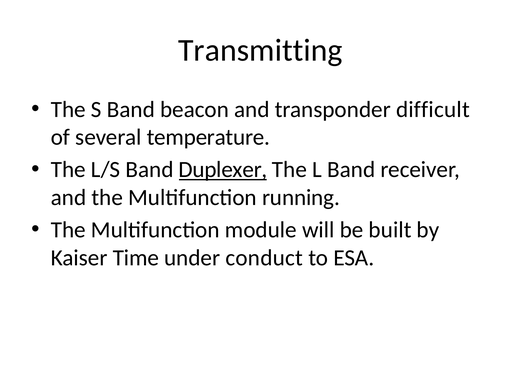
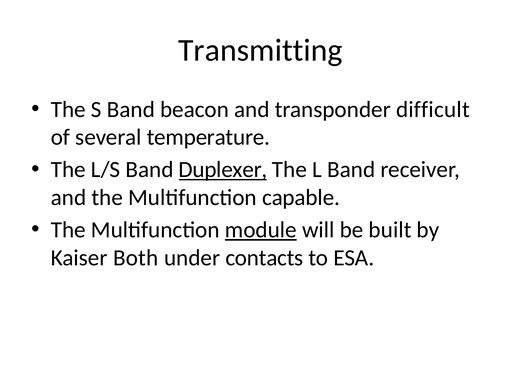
running: running -> capable
module underline: none -> present
Time: Time -> Both
conduct: conduct -> contacts
